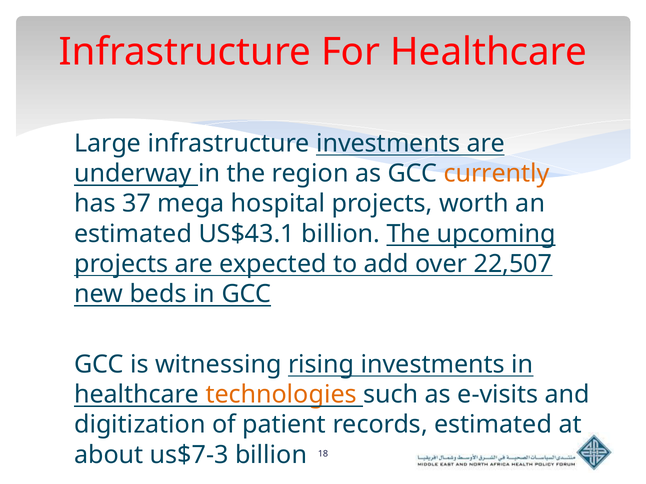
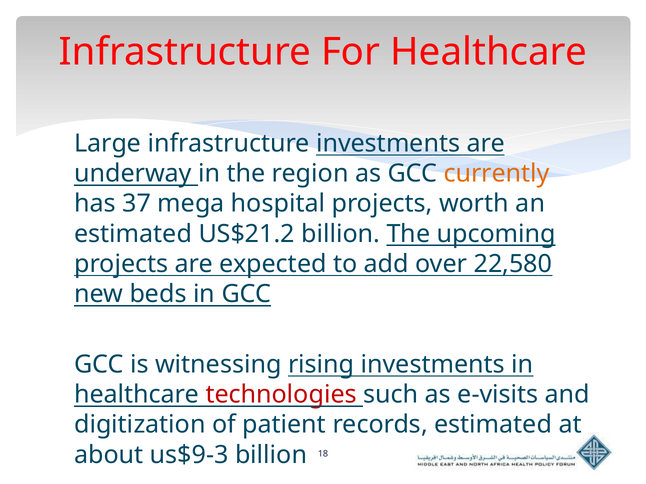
US$43.1: US$43.1 -> US$21.2
22,507: 22,507 -> 22,580
technologies colour: orange -> red
us$7-3: us$7-3 -> us$9-3
